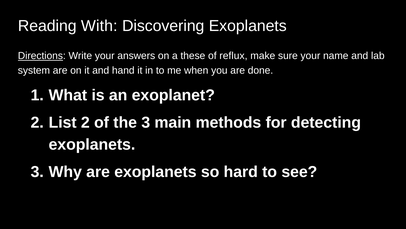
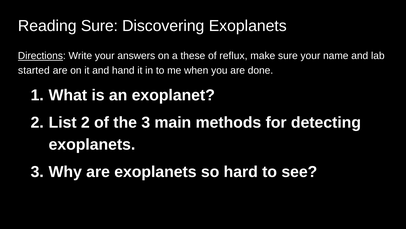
Reading With: With -> Sure
system: system -> started
